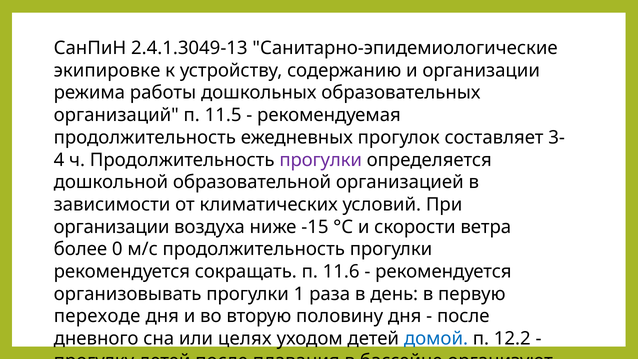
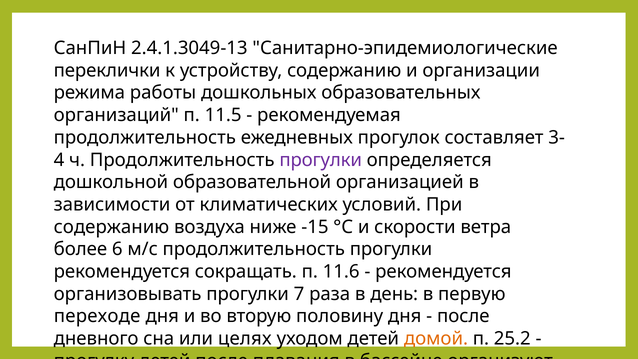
экипировке: экипировке -> переклички
организации at (112, 227): организации -> содержанию
0: 0 -> 6
1: 1 -> 7
домой colour: blue -> orange
12.2: 12.2 -> 25.2
